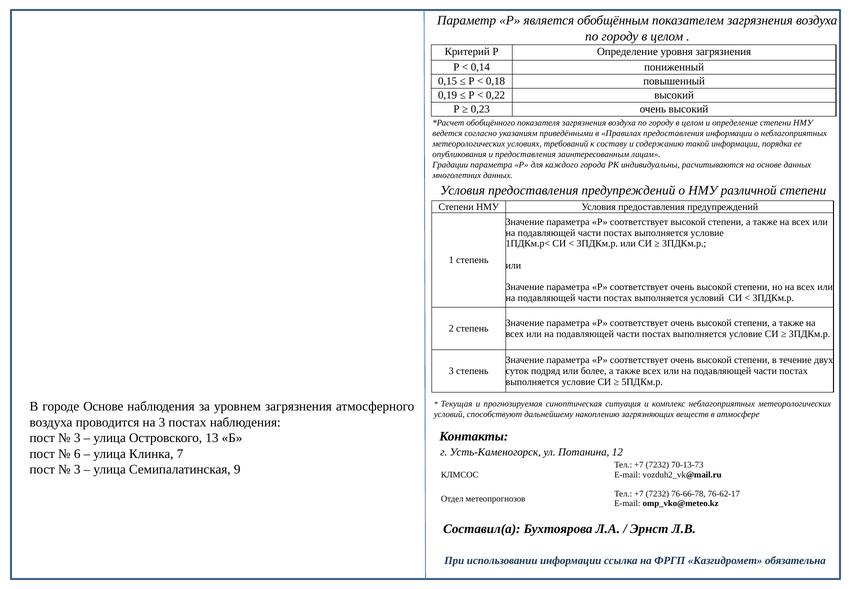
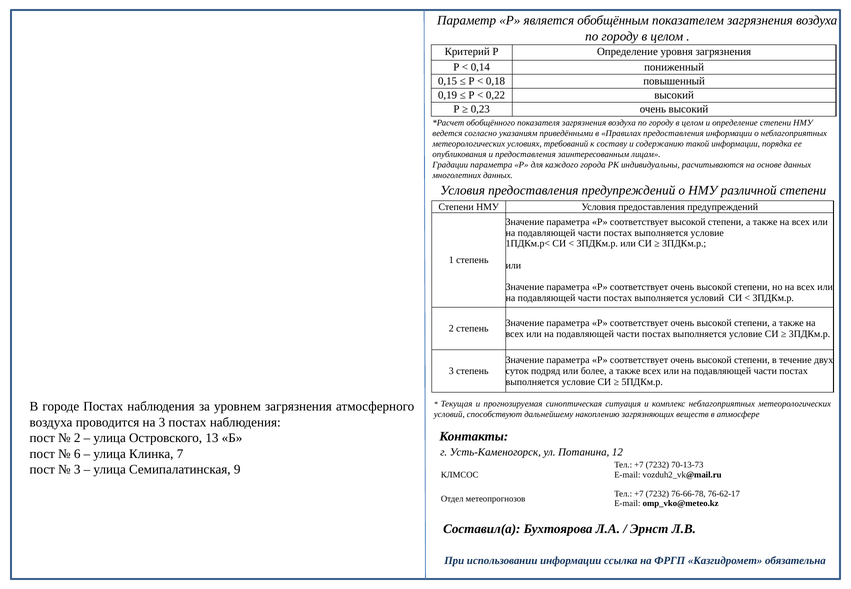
городе Основе: Основе -> Постах
3 at (77, 438): 3 -> 2
